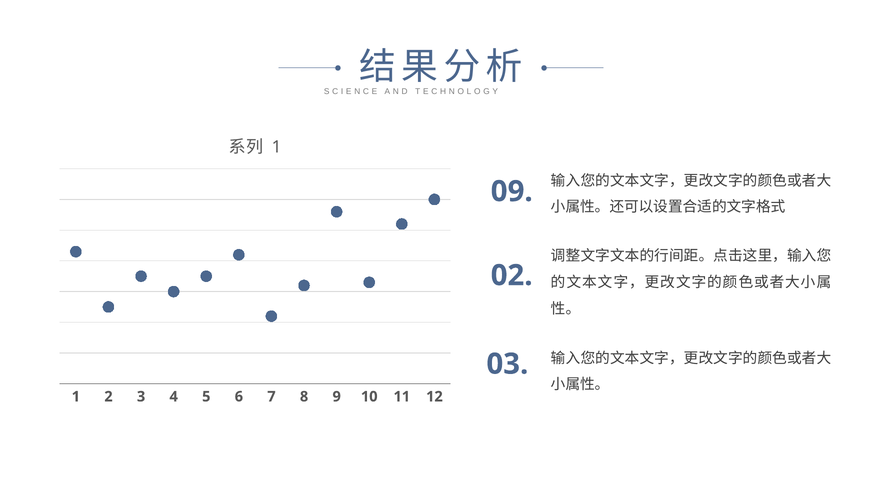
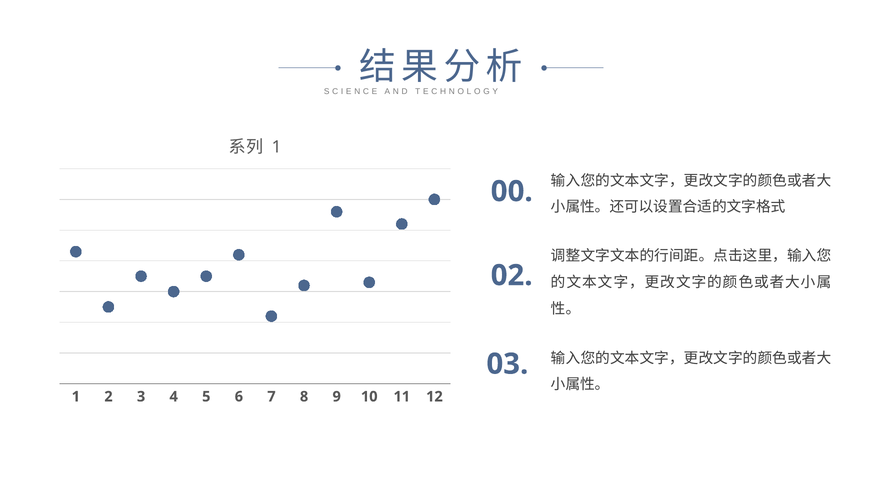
0 9: 9 -> 0
